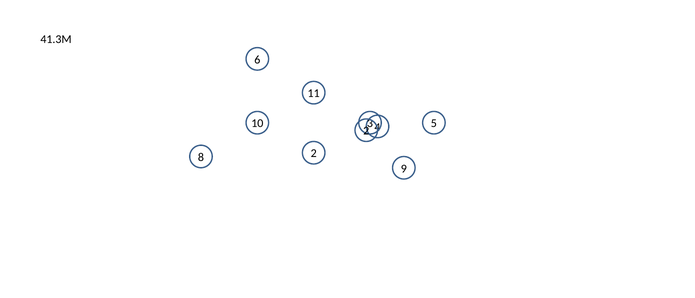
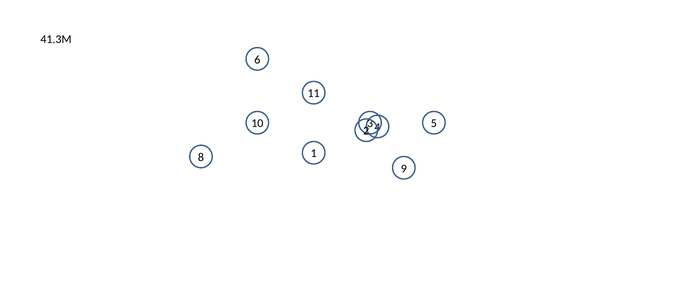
8 2: 2 -> 1
